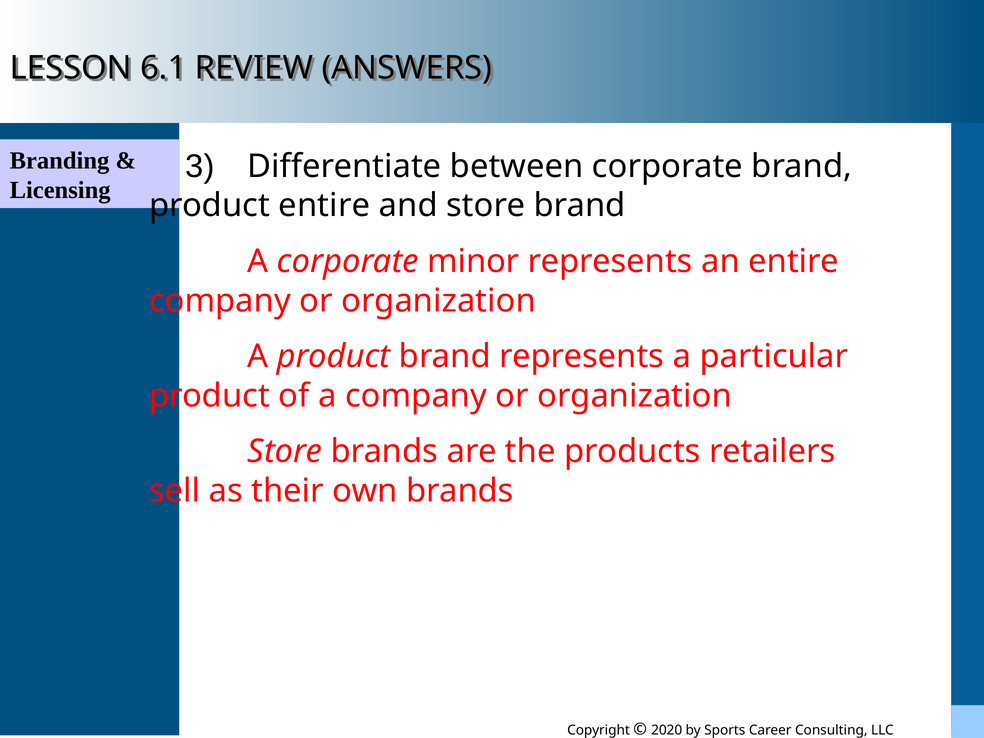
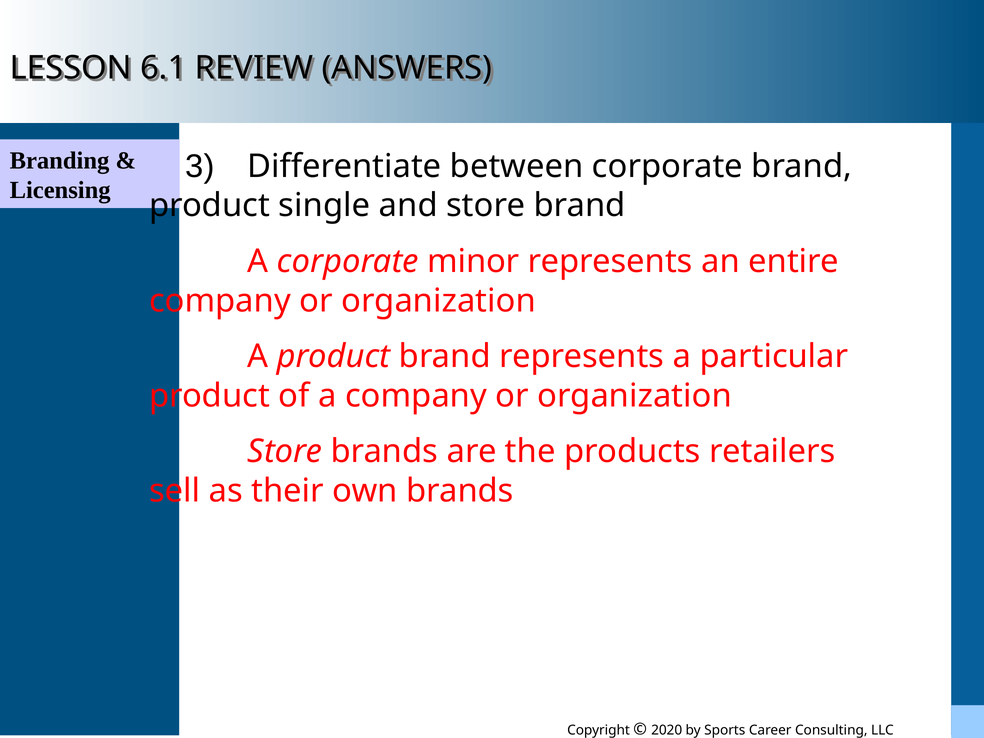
product entire: entire -> single
